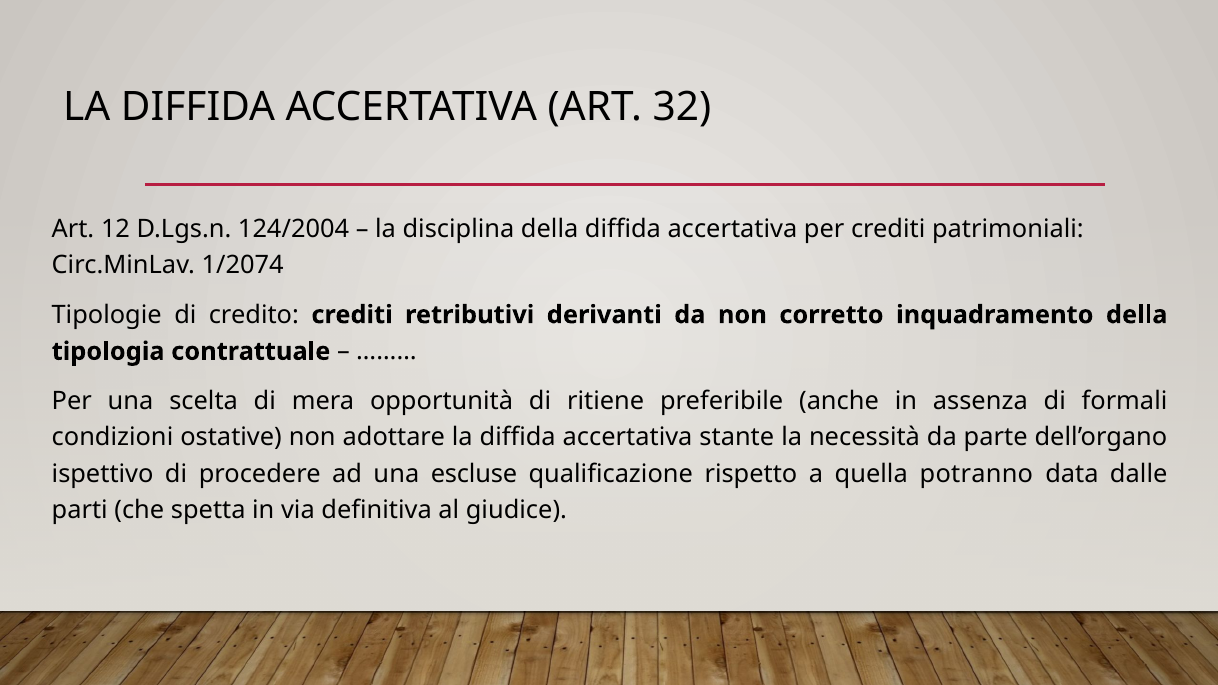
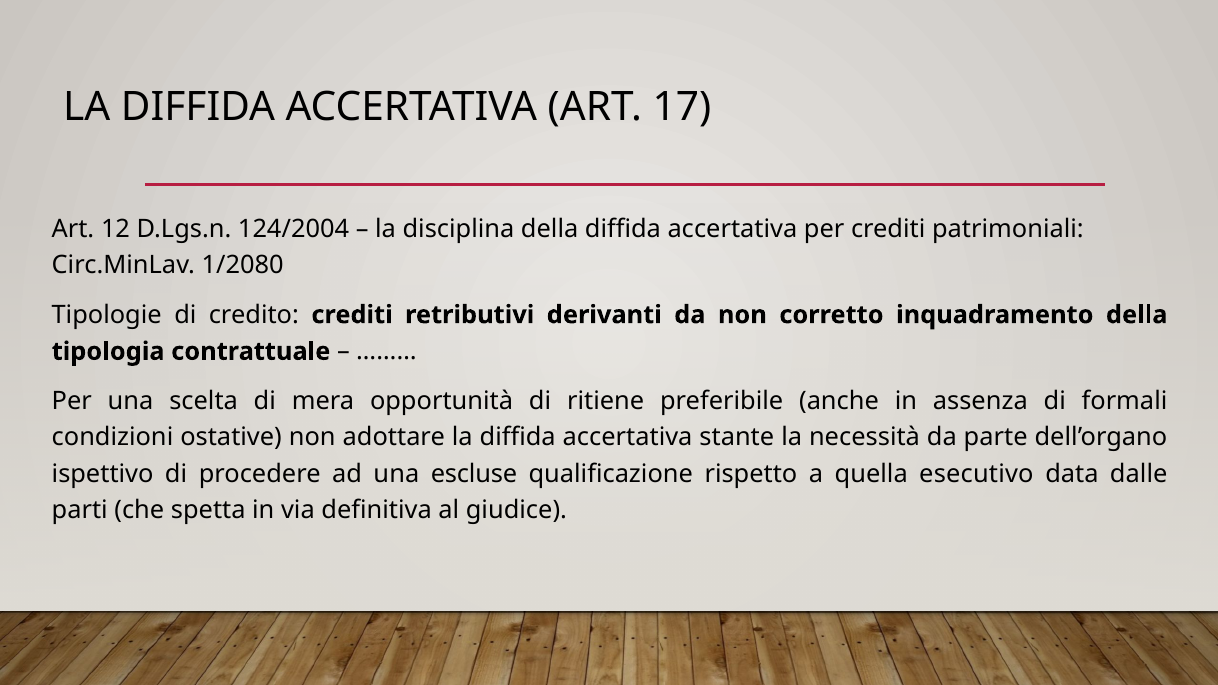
32: 32 -> 17
1/2074: 1/2074 -> 1/2080
potranno: potranno -> esecutivo
